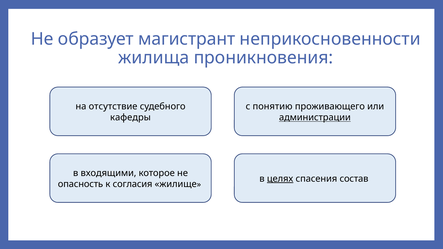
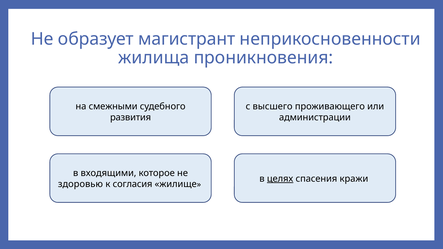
отсутствие: отсутствие -> смежными
понятию: понятию -> высшего
кафедры: кафедры -> развития
администрации underline: present -> none
состав: состав -> кражи
опасность: опасность -> здоровью
